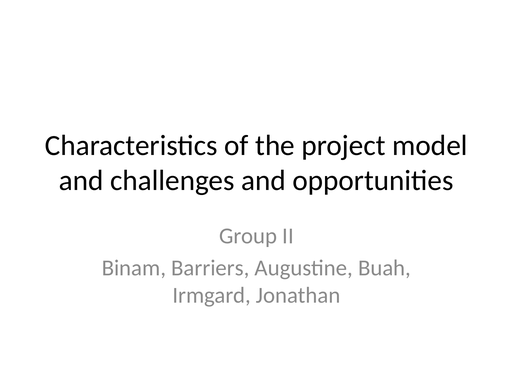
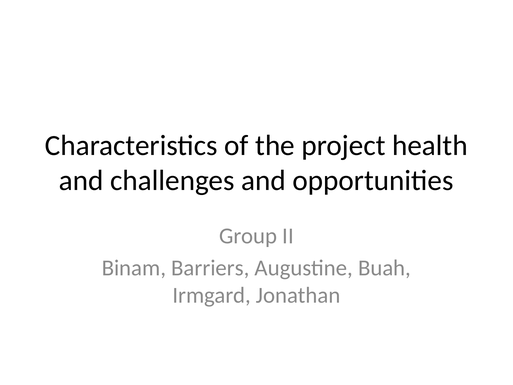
model: model -> health
